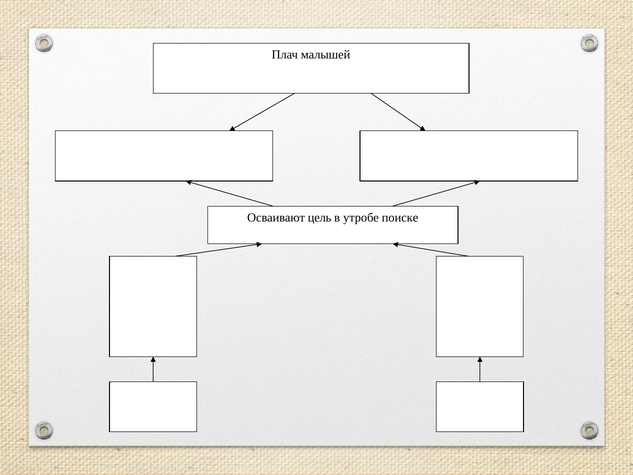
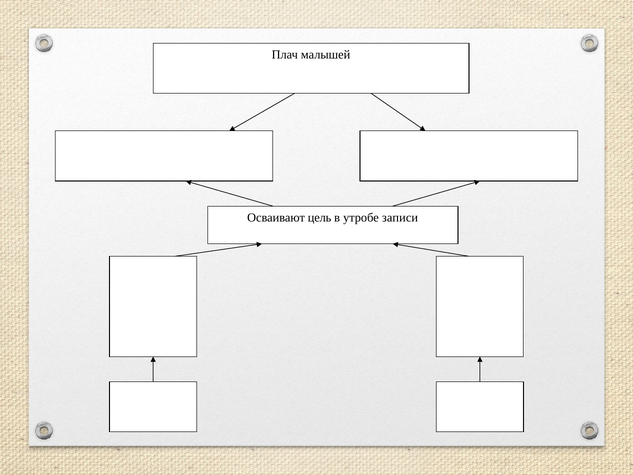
поиске: поиске -> записи
